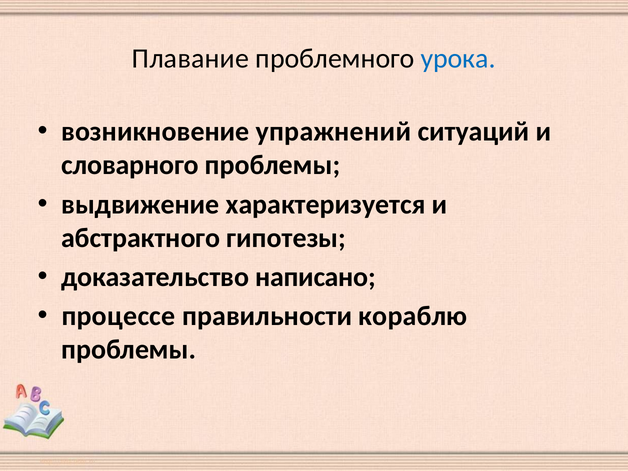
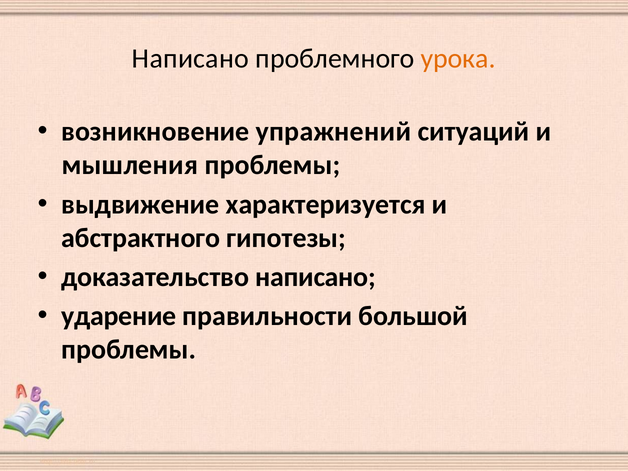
Плавание at (190, 58): Плавание -> Написано
урока colour: blue -> orange
словарного: словарного -> мышления
процессе: процессе -> ударение
кораблю: кораблю -> большой
